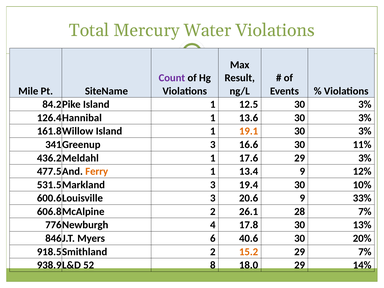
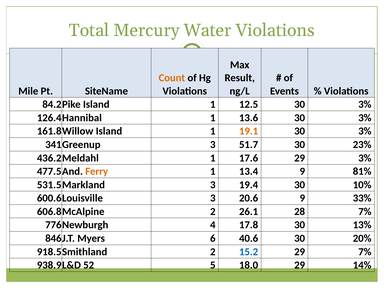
Count colour: purple -> orange
16.6: 16.6 -> 51.7
11%: 11% -> 23%
12%: 12% -> 81%
15.2 colour: orange -> blue
8: 8 -> 5
